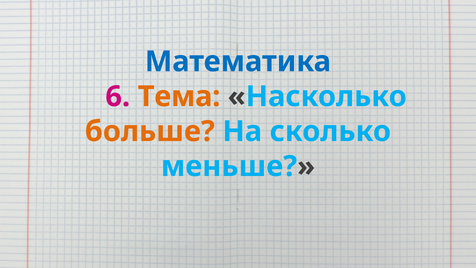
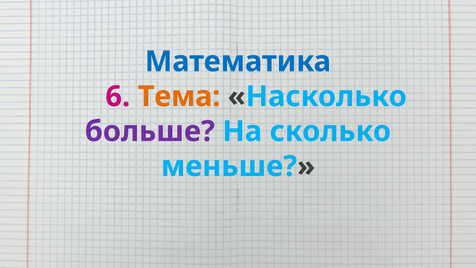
больше colour: orange -> purple
